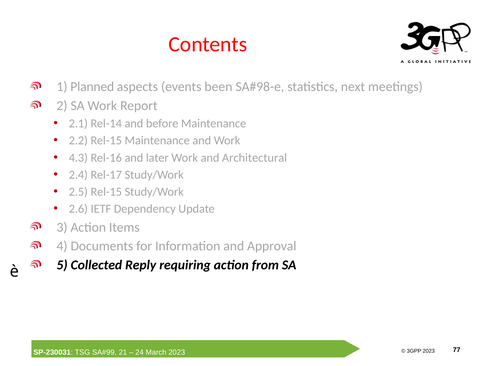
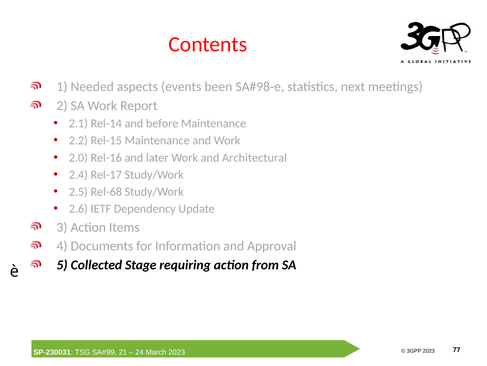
Planned: Planned -> Needed
4.3: 4.3 -> 2.0
2.5 Rel-15: Rel-15 -> Rel-68
Reply: Reply -> Stage
